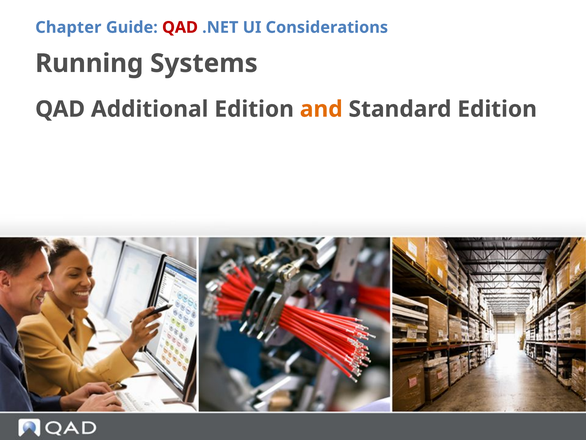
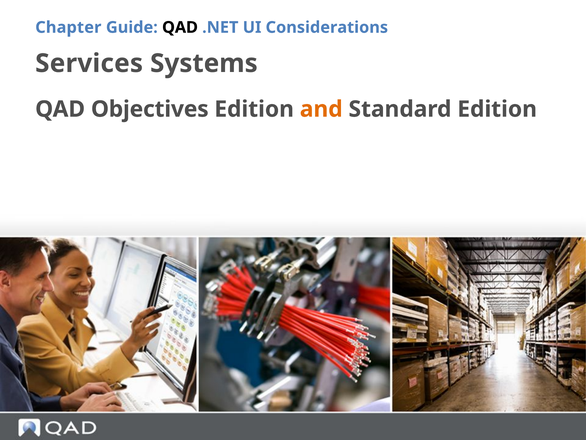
QAD at (180, 27) colour: red -> black
Running: Running -> Services
Additional: Additional -> Objectives
